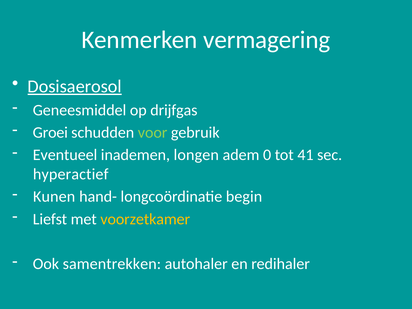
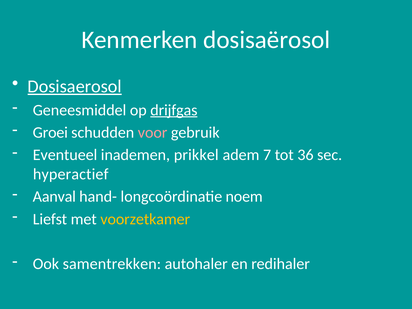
vermagering: vermagering -> dosisaërosol
drijfgas underline: none -> present
voor colour: light green -> pink
longen: longen -> prikkel
0: 0 -> 7
41: 41 -> 36
Kunen: Kunen -> Aanval
begin: begin -> noem
